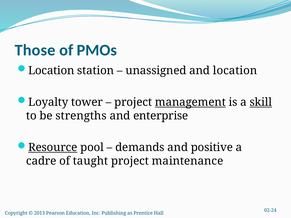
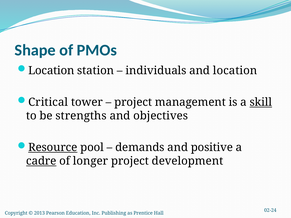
Those: Those -> Shape
unassigned: unassigned -> individuals
Loyalty: Loyalty -> Critical
management underline: present -> none
enterprise: enterprise -> objectives
cadre underline: none -> present
taught: taught -> longer
maintenance: maintenance -> development
